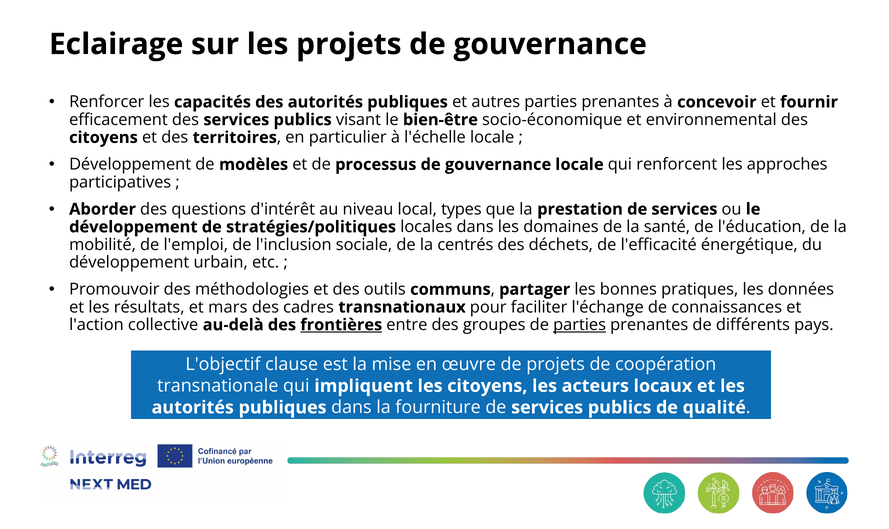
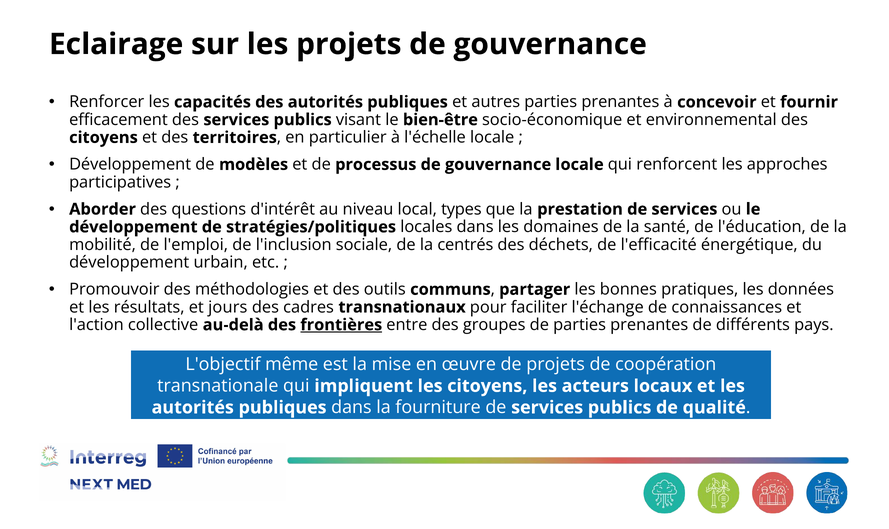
mars: mars -> jours
parties at (580, 325) underline: present -> none
clause: clause -> même
